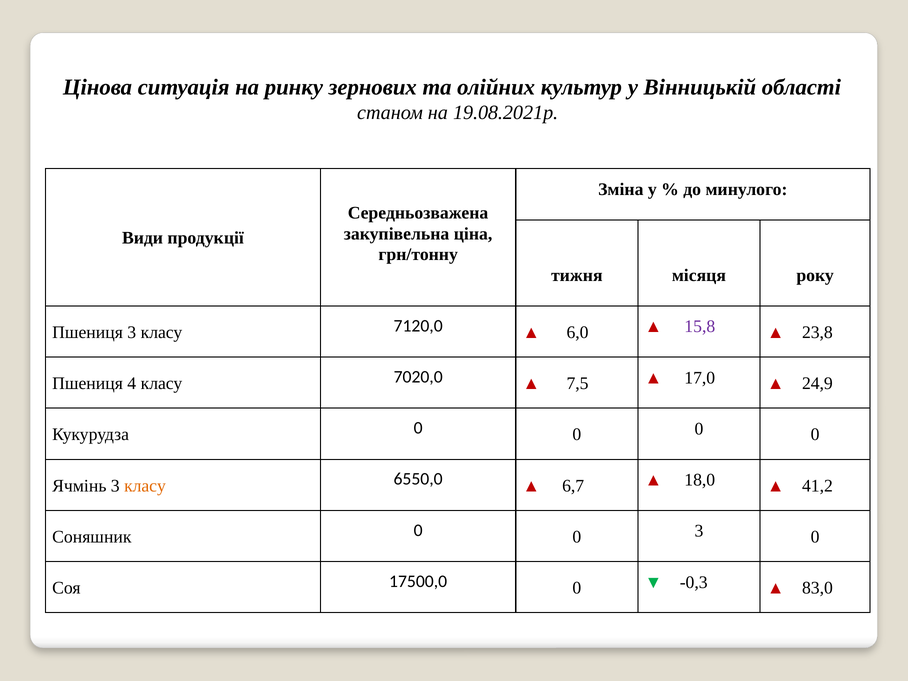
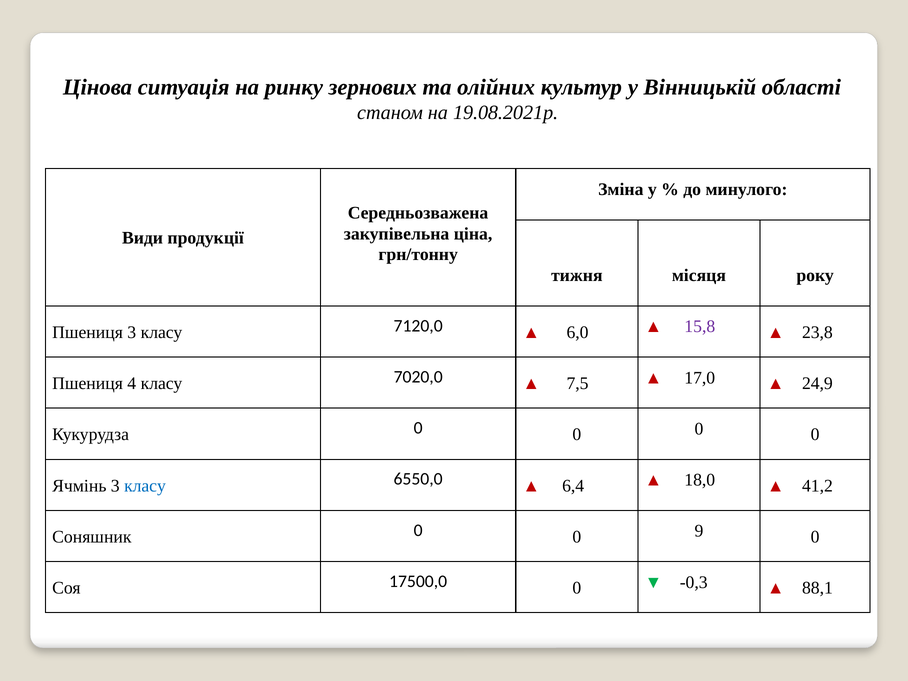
класу at (145, 486) colour: orange -> blue
6,7: 6,7 -> 6,4
0 3: 3 -> 9
83,0: 83,0 -> 88,1
